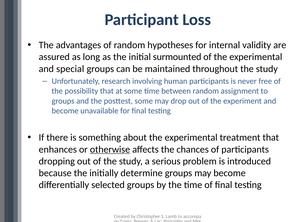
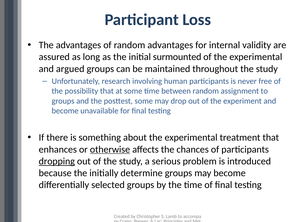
random hypotheses: hypotheses -> advantages
special: special -> argued
dropping underline: none -> present
